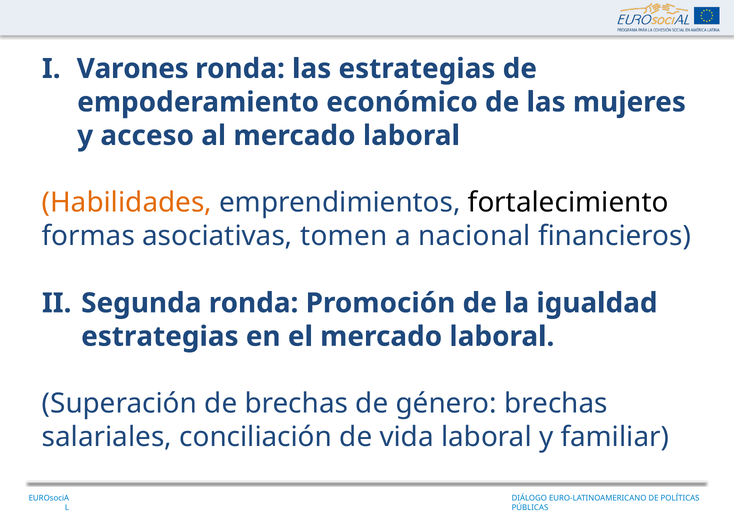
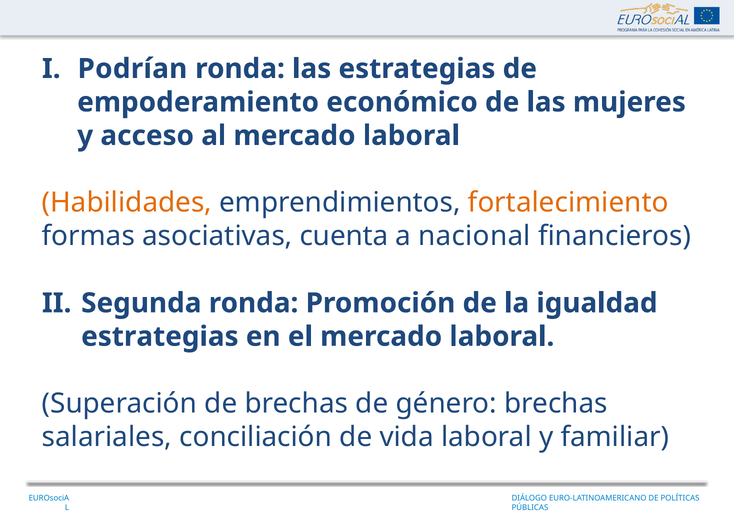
Varones: Varones -> Podrían
fortalecimiento colour: black -> orange
tomen: tomen -> cuenta
